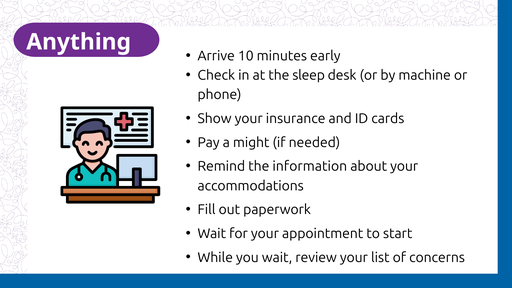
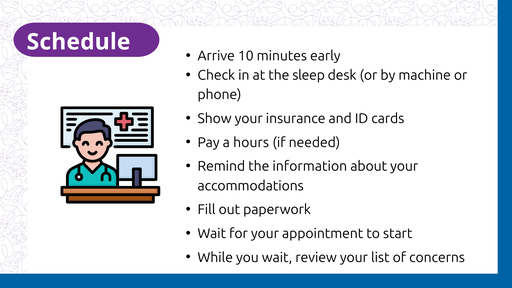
Anything: Anything -> Schedule
might: might -> hours
